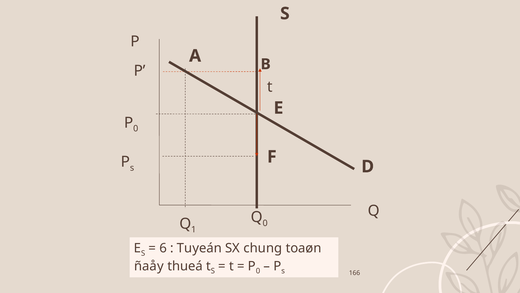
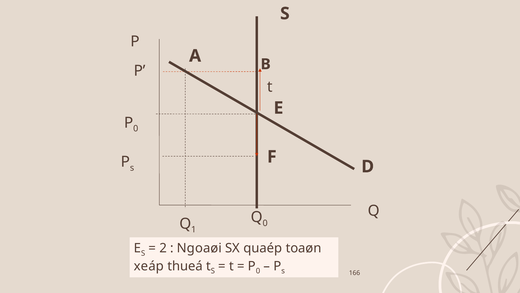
6: 6 -> 2
Tuyeán: Tuyeán -> Ngoaøi
chung: chung -> quaép
ñaåy: ñaåy -> xeáp
